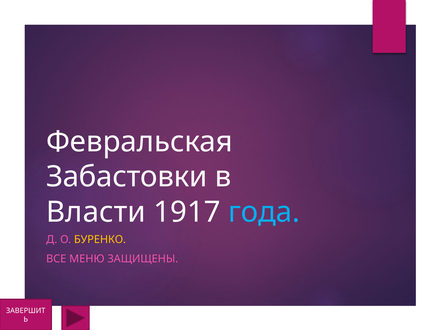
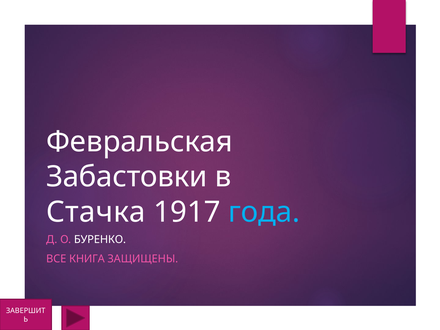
Власти: Власти -> Стачка
БУРЕНКО colour: yellow -> white
МЕНЮ: МЕНЮ -> КНИГА
